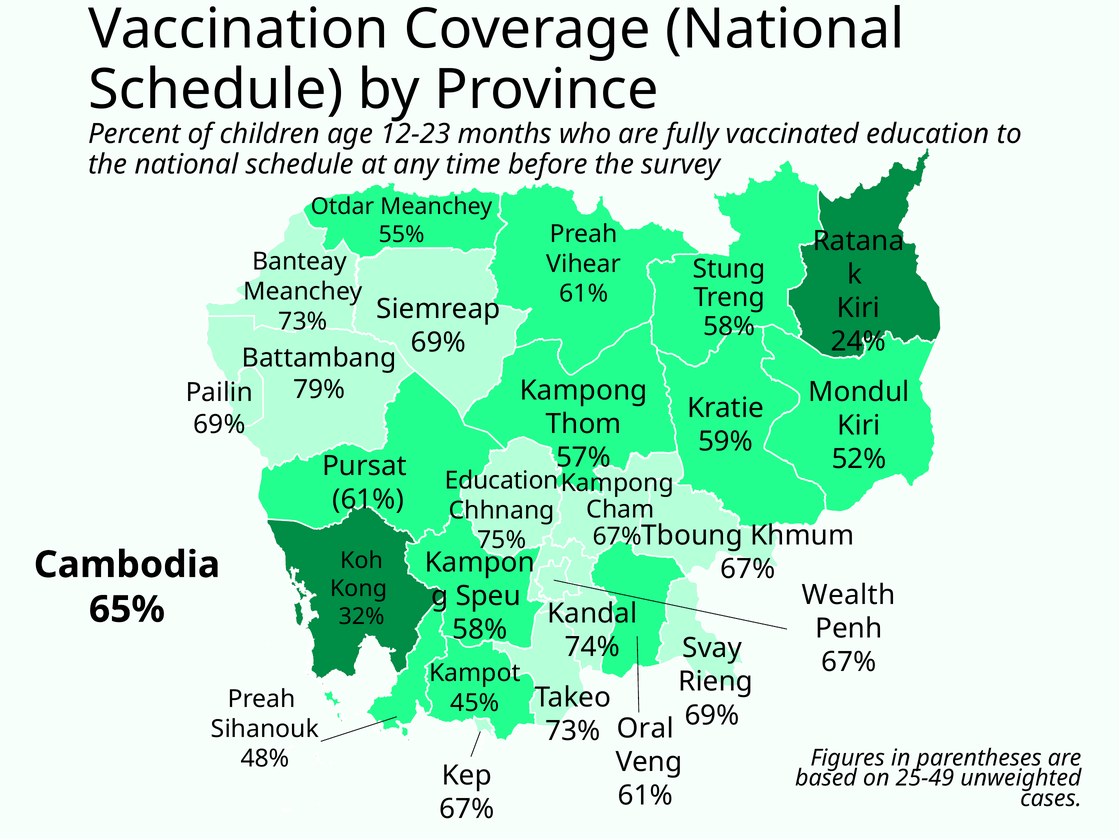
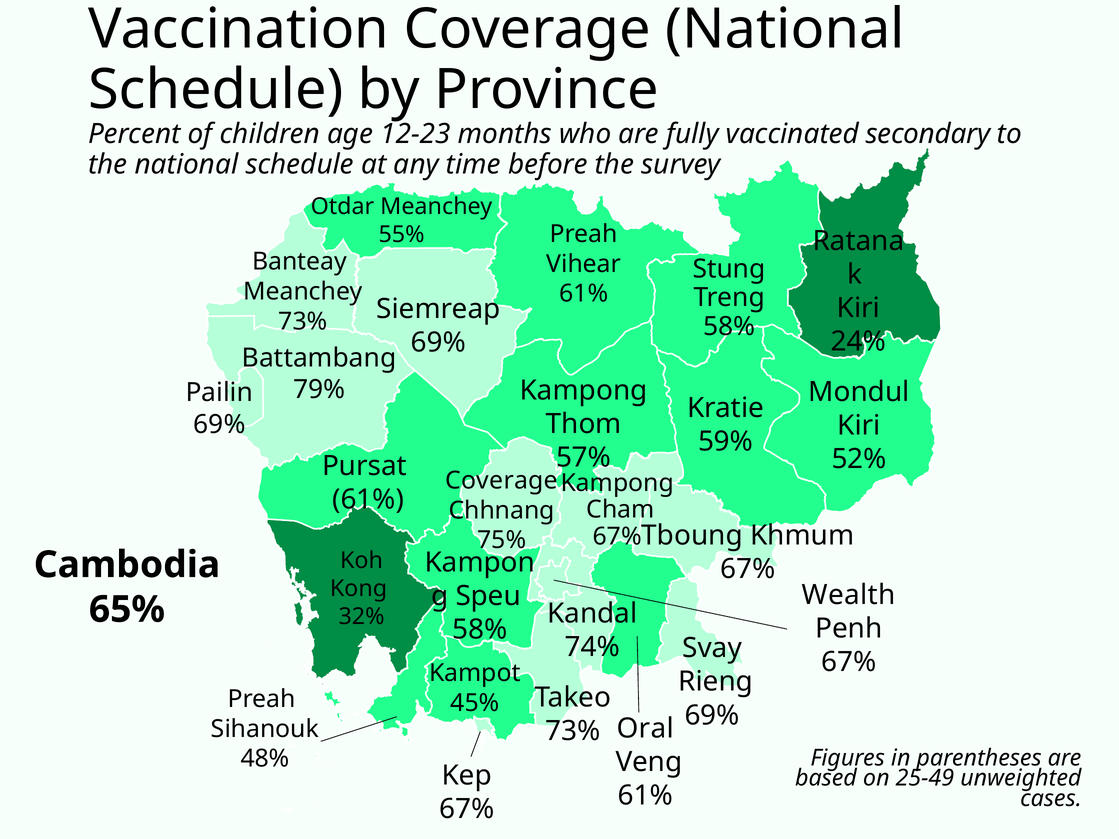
vaccinated education: education -> secondary
Education at (502, 481): Education -> Coverage
